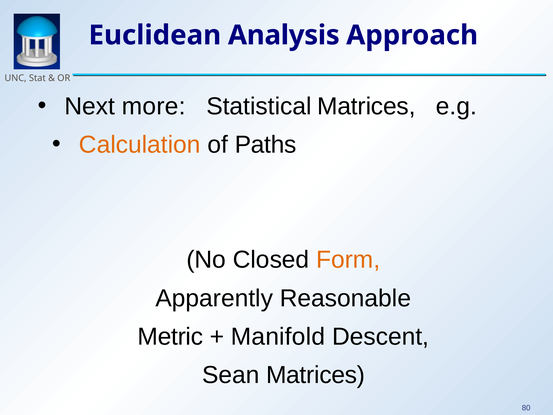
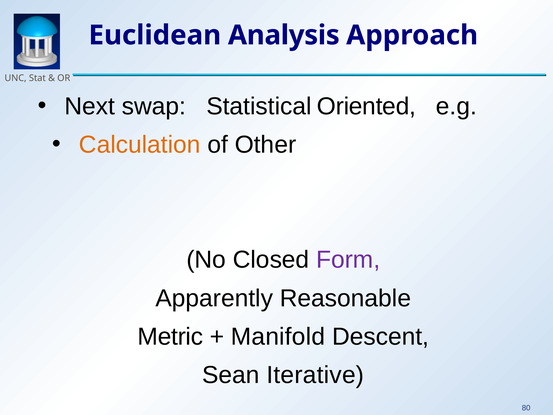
more: more -> swap
Statistical Matrices: Matrices -> Oriented
Paths: Paths -> Other
Form colour: orange -> purple
Sean Matrices: Matrices -> Iterative
